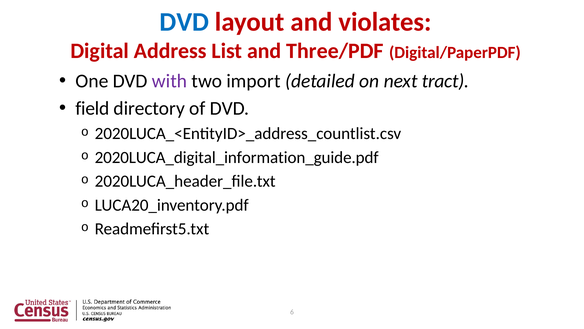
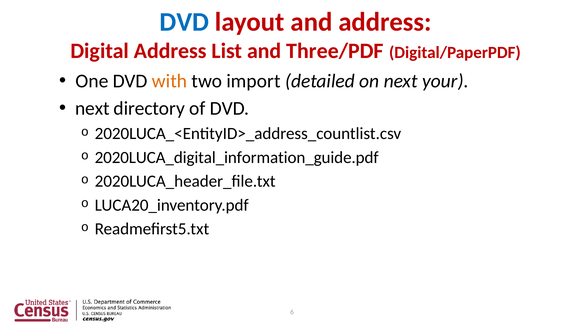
and violates: violates -> address
with colour: purple -> orange
tract: tract -> your
field at (92, 108): field -> next
